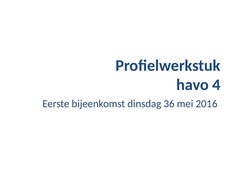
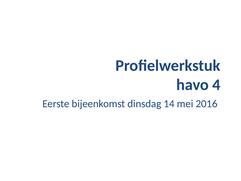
36: 36 -> 14
